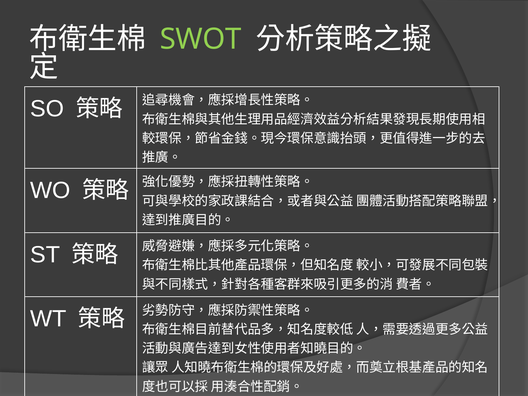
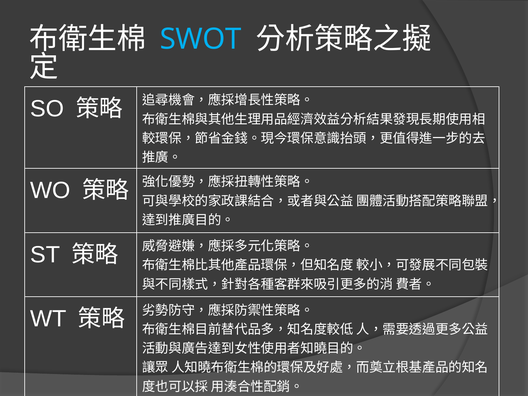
SWOT colour: light green -> light blue
